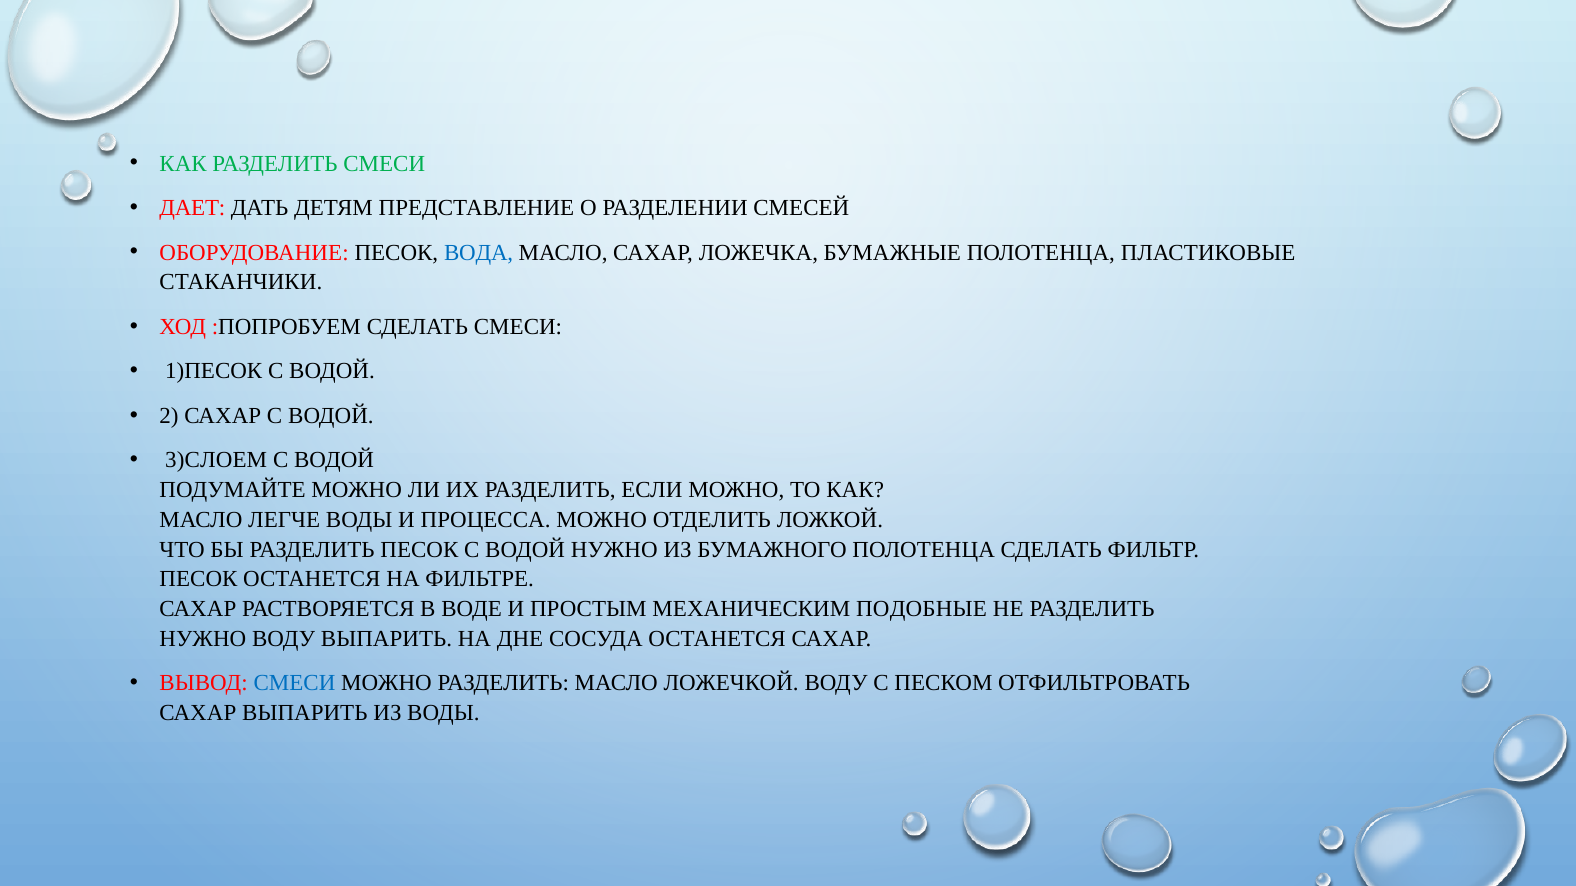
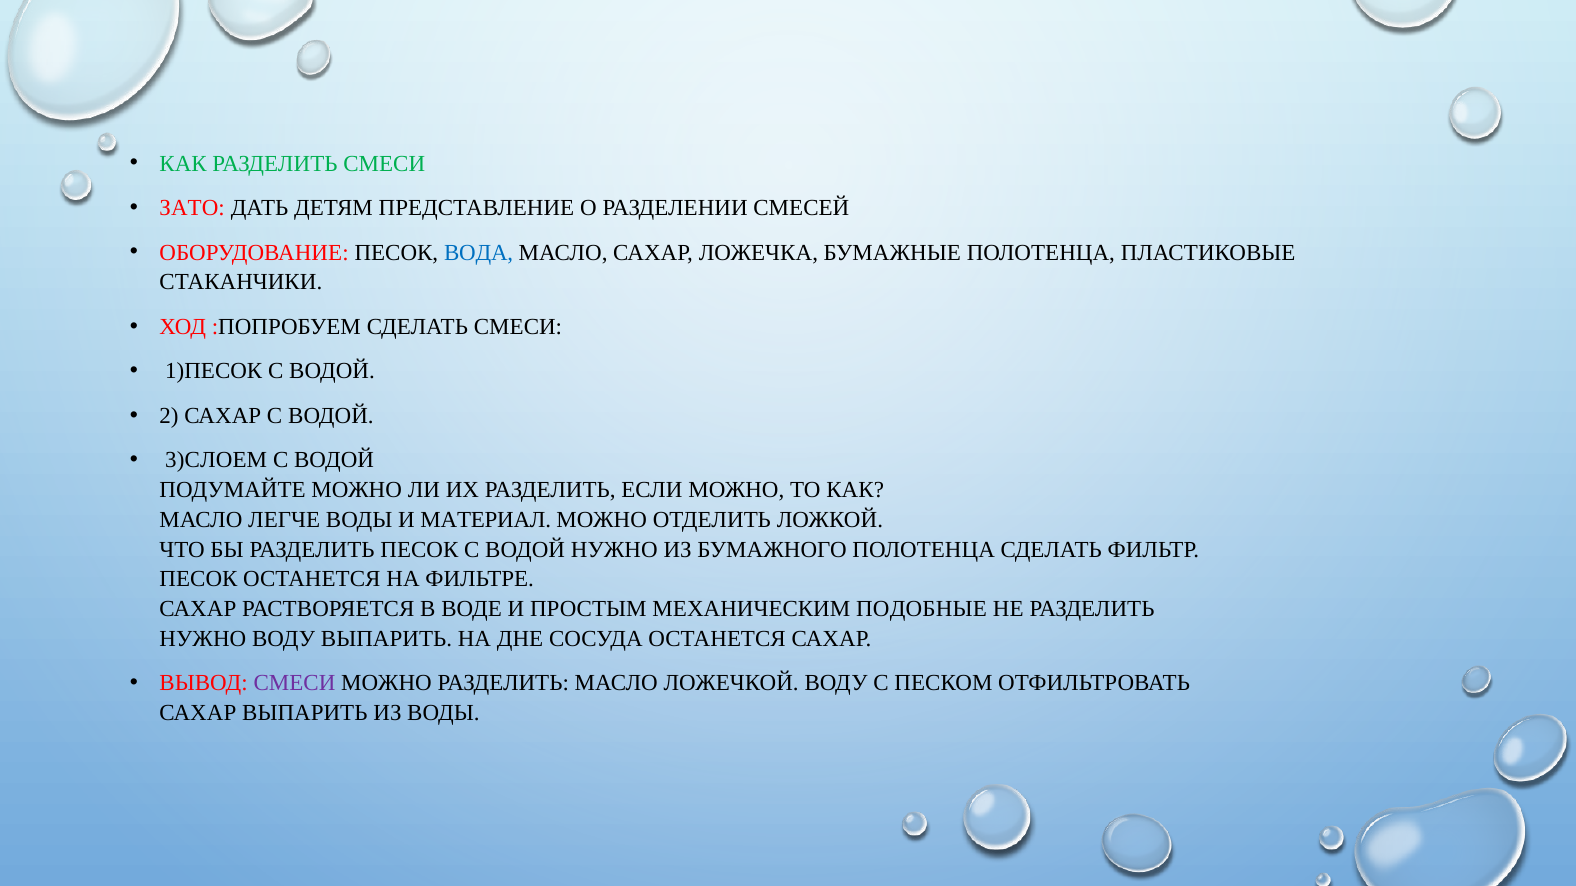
ДАЕТ: ДАЕТ -> ЗАТО
ПРОЦЕССА: ПРОЦЕССА -> МАТЕРИАЛ
СМЕСИ at (295, 684) colour: blue -> purple
